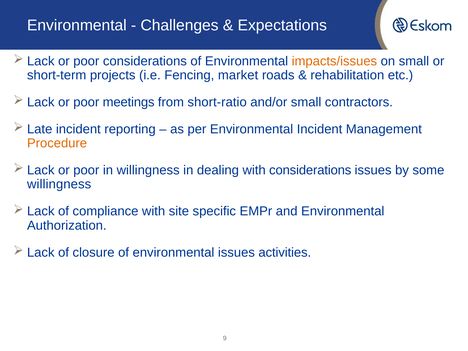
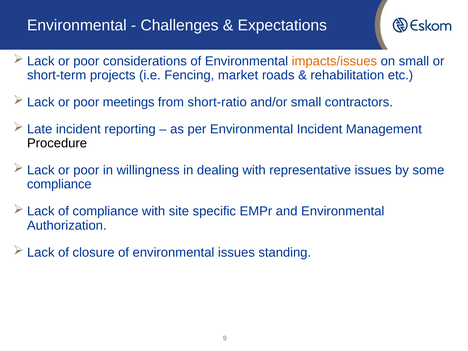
Procedure colour: orange -> black
with considerations: considerations -> representative
willingness at (59, 184): willingness -> compliance
activities: activities -> standing
